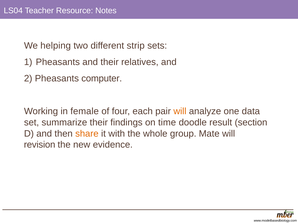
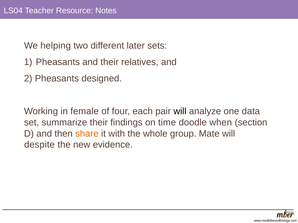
strip: strip -> later
computer: computer -> designed
will at (180, 111) colour: orange -> black
result: result -> when
revision: revision -> despite
